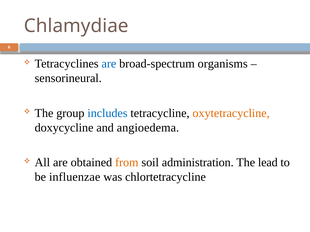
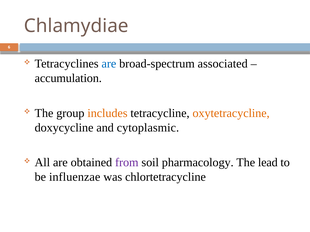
organisms: organisms -> associated
sensorineural: sensorineural -> accumulation
includes colour: blue -> orange
angioedema: angioedema -> cytoplasmic
from colour: orange -> purple
administration: administration -> pharmacology
